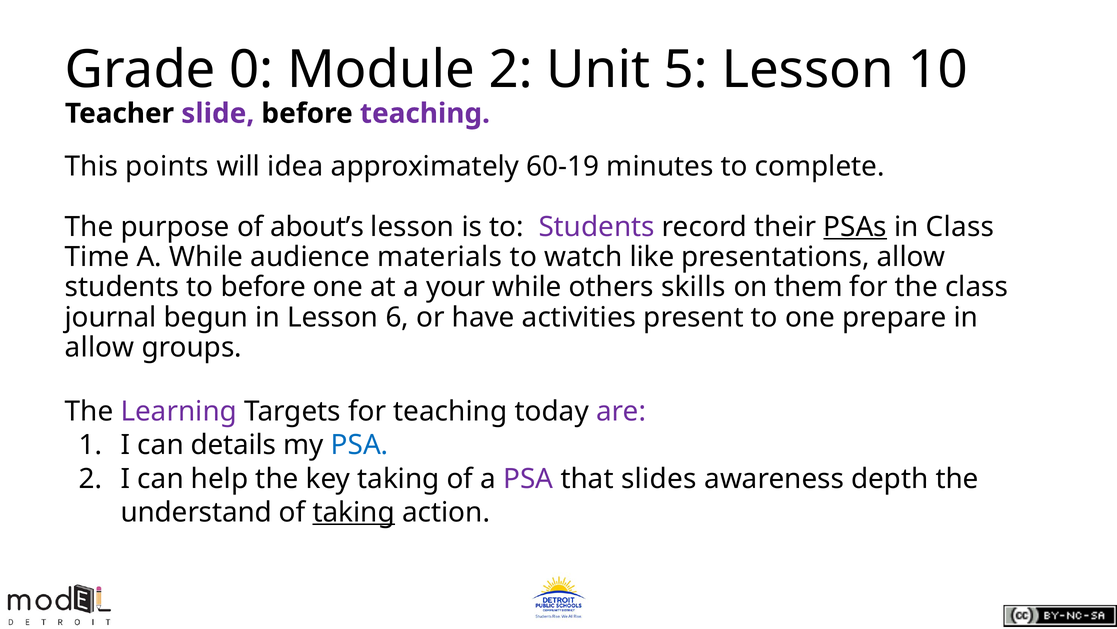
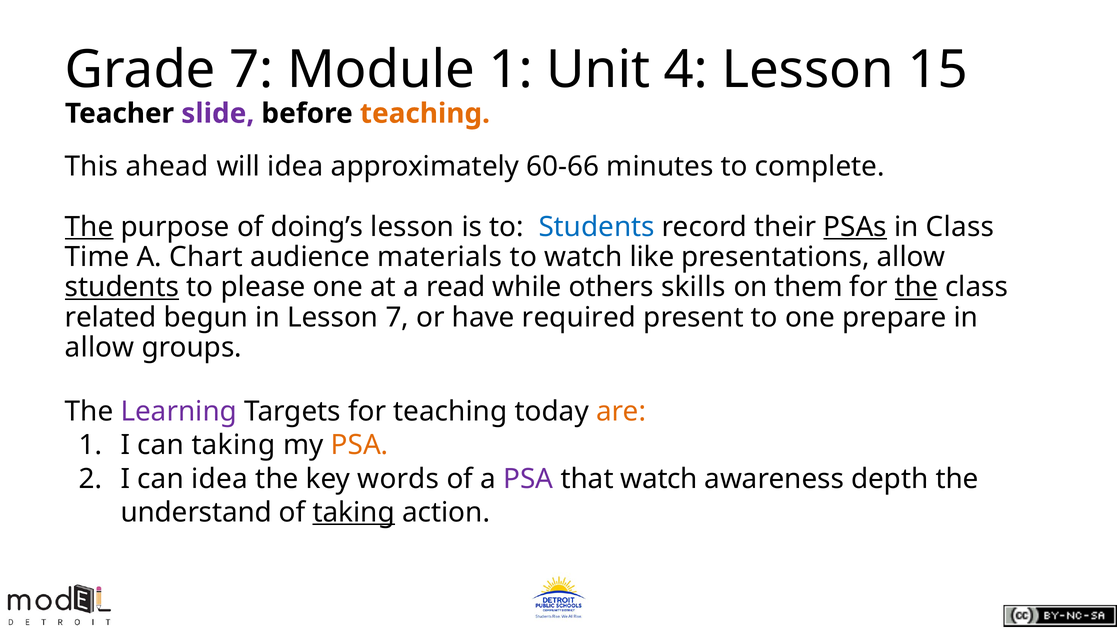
Grade 0: 0 -> 7
Module 2: 2 -> 1
5: 5 -> 4
10: 10 -> 15
teaching at (425, 113) colour: purple -> orange
points: points -> ahead
60-19: 60-19 -> 60-66
The at (89, 227) underline: none -> present
about’s: about’s -> doing’s
Students at (597, 227) colour: purple -> blue
A While: While -> Chart
students at (122, 287) underline: none -> present
to before: before -> please
your: your -> read
the at (916, 287) underline: none -> present
journal: journal -> related
Lesson 6: 6 -> 7
activities: activities -> required
are colour: purple -> orange
can details: details -> taking
PSA at (360, 445) colour: blue -> orange
can help: help -> idea
key taking: taking -> words
that slides: slides -> watch
